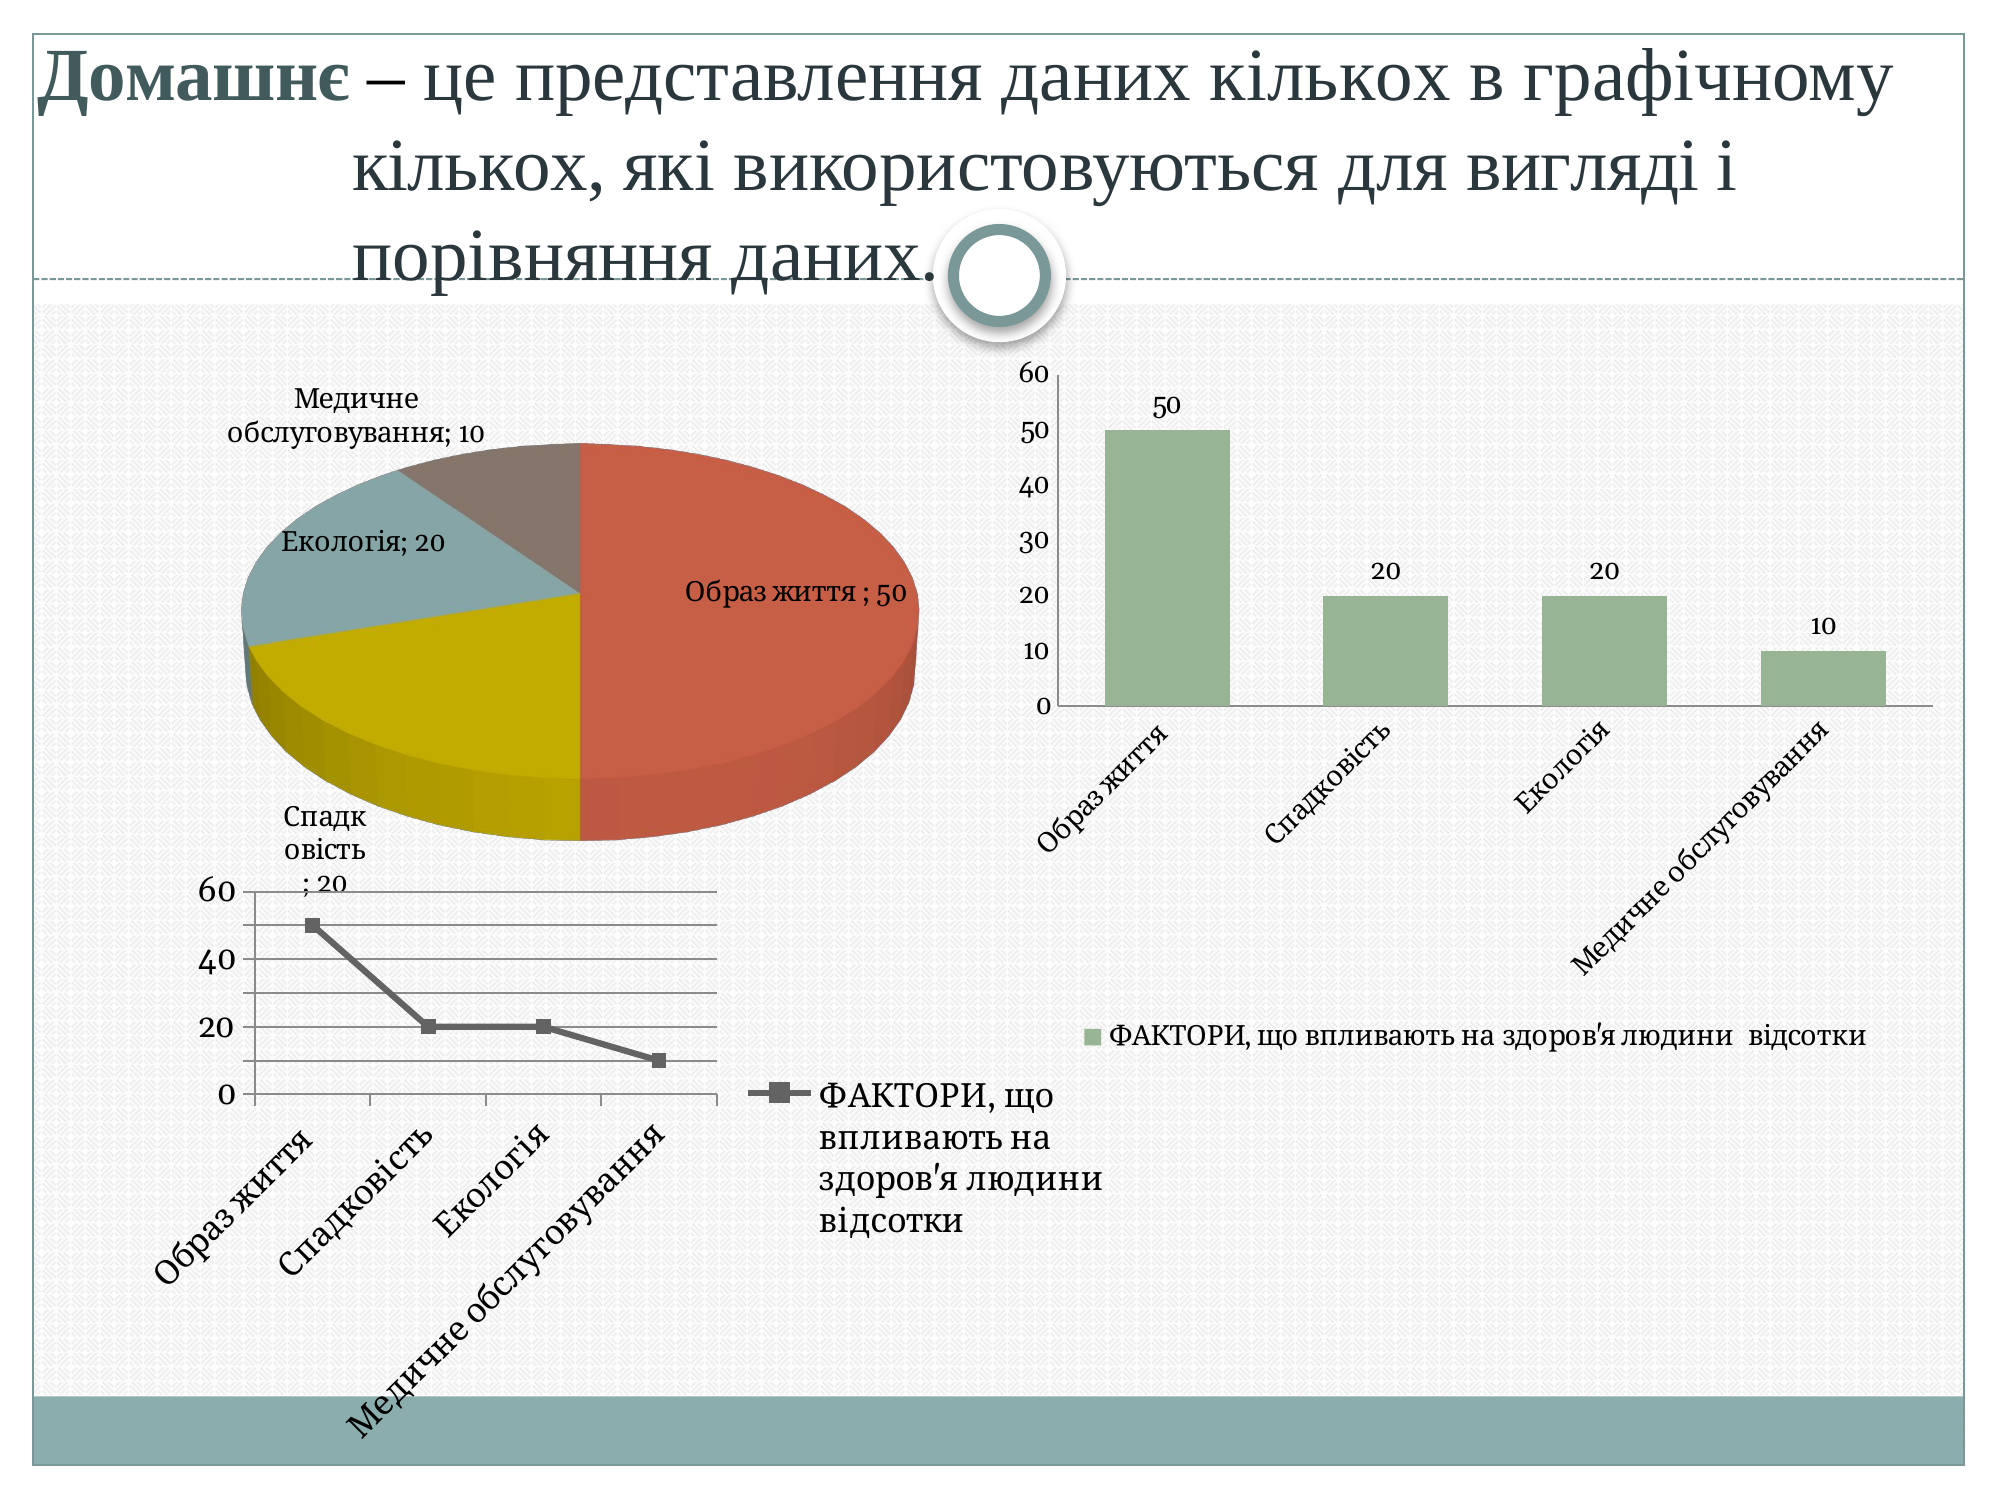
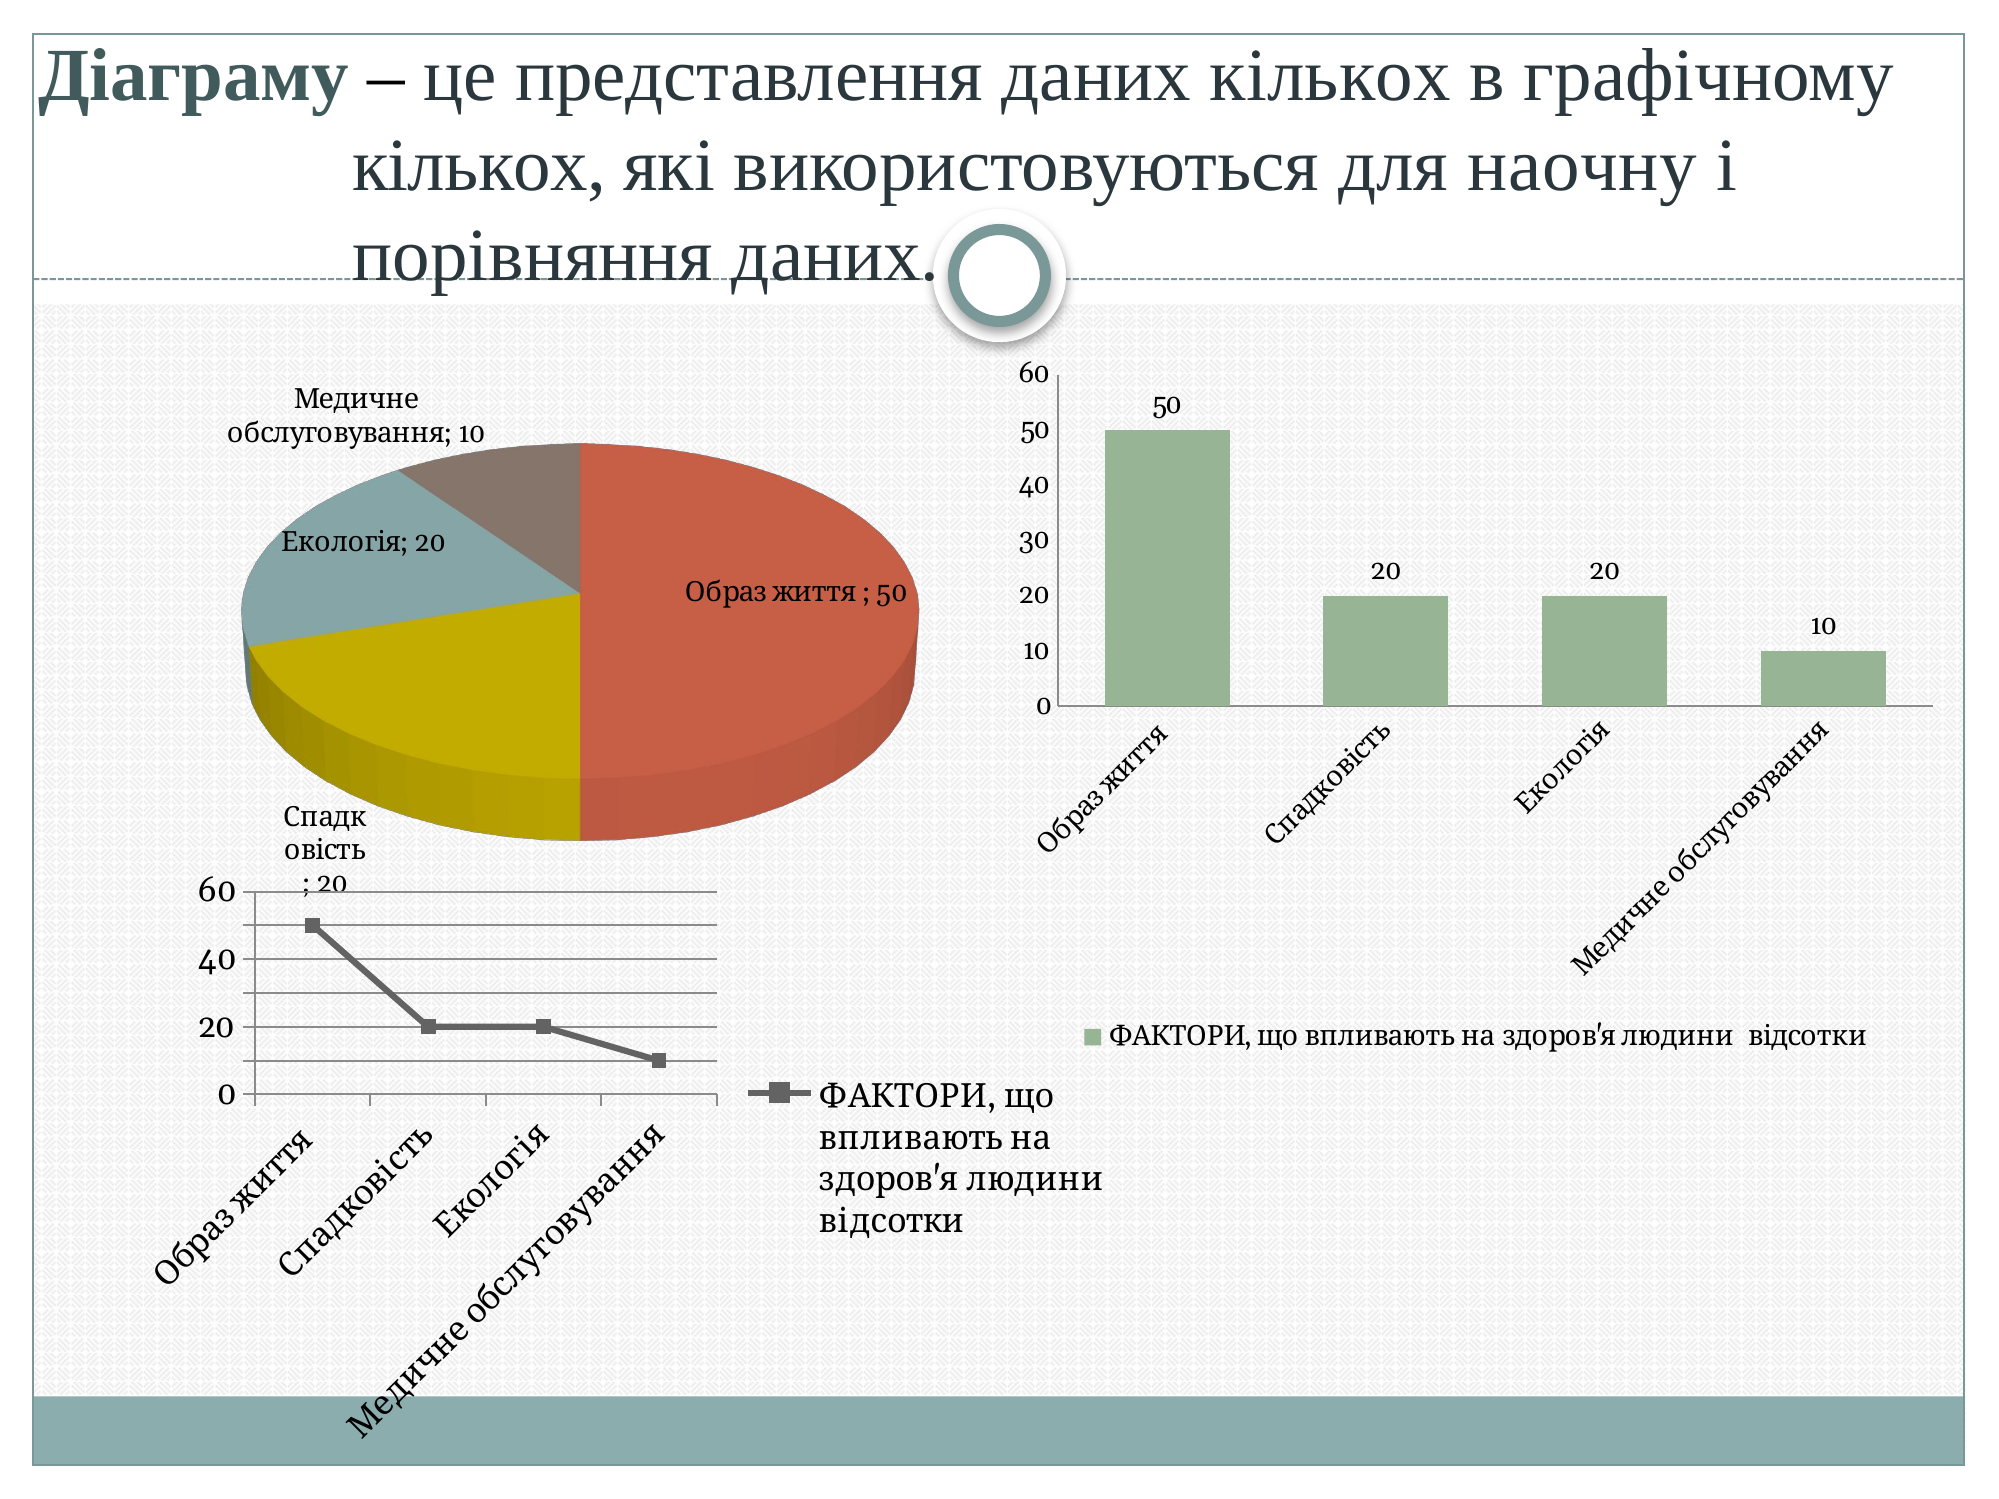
Домашнє: Домашнє -> Діаграму
вигляді: вигляді -> наочну
